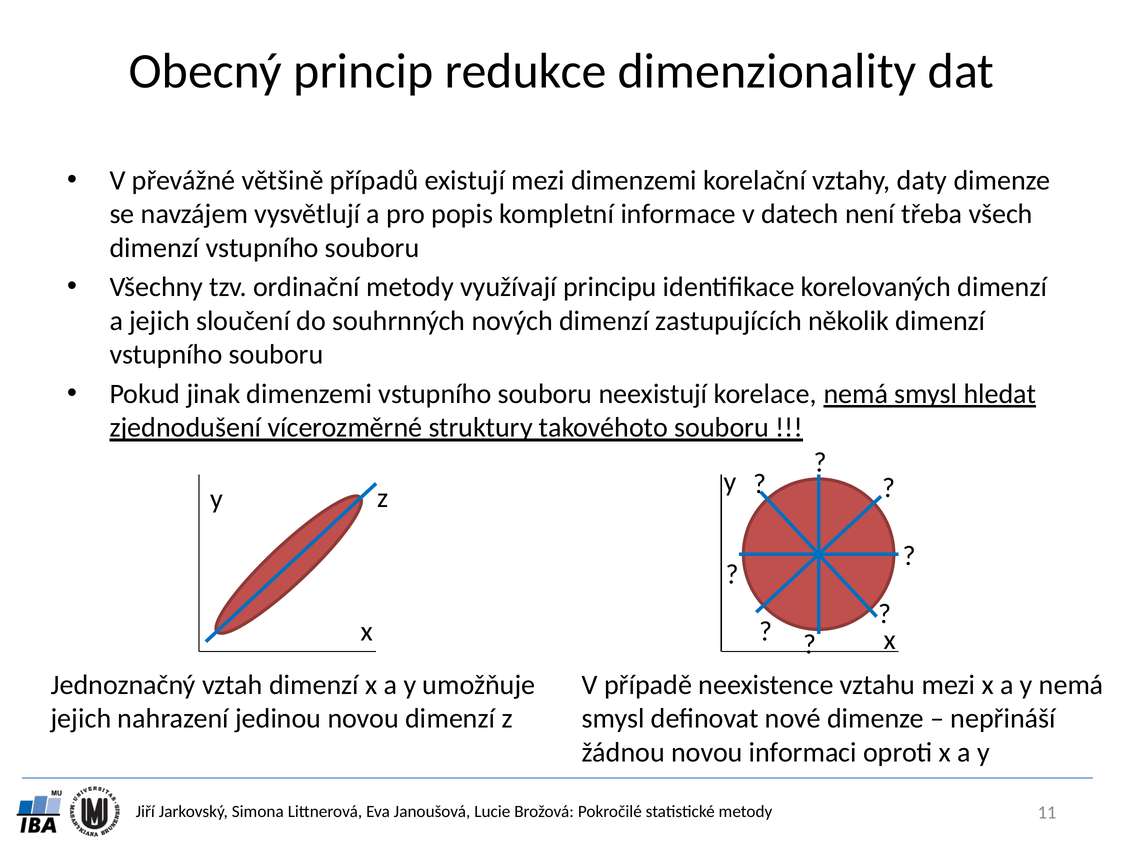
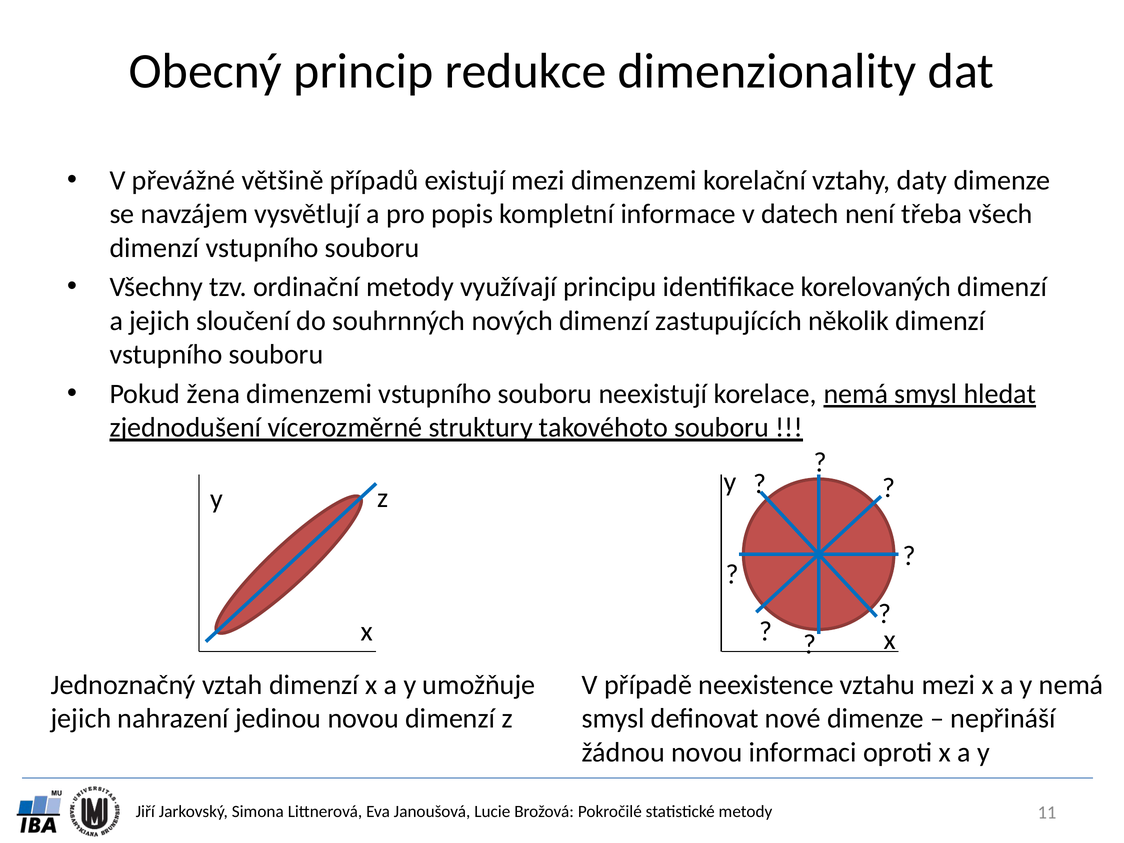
jinak: jinak -> žena
